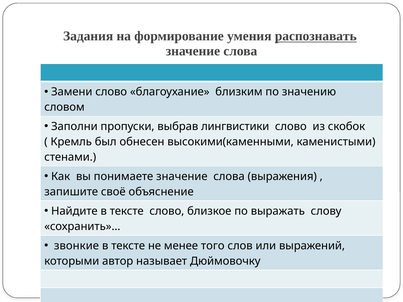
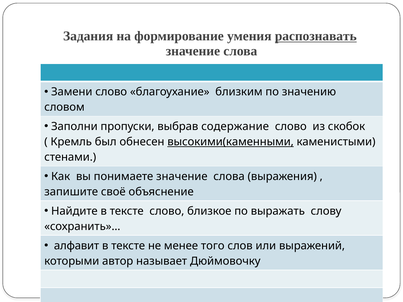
лингвистики: лингвистики -> содержание
высокими(каменными underline: none -> present
звонкие: звонкие -> алфавит
